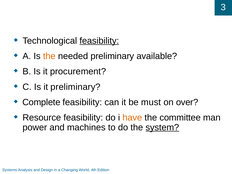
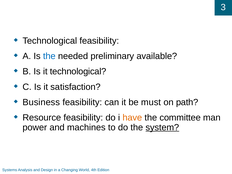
feasibility at (99, 41) underline: present -> none
the at (49, 56) colour: orange -> blue
it procurement: procurement -> technological
it preliminary: preliminary -> satisfaction
Complete: Complete -> Business
over: over -> path
